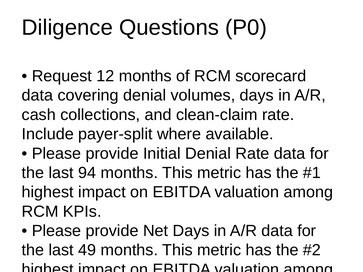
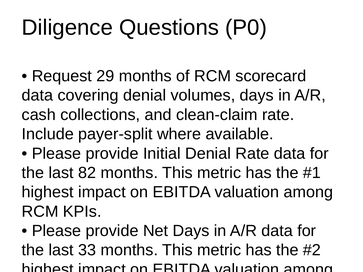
12: 12 -> 29
94: 94 -> 82
49: 49 -> 33
